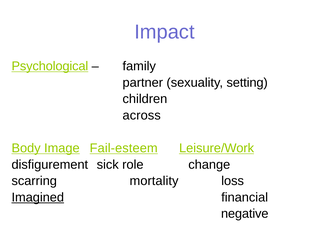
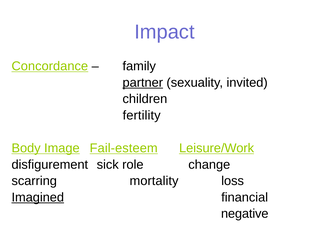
Psychological: Psychological -> Concordance
partner underline: none -> present
setting: setting -> invited
across: across -> fertility
